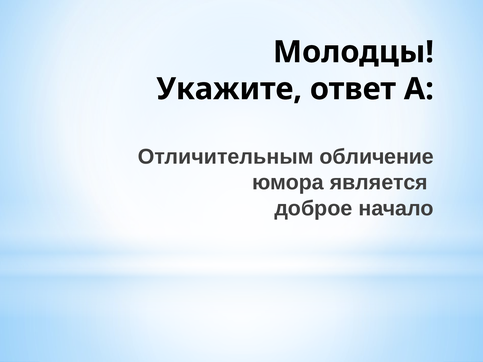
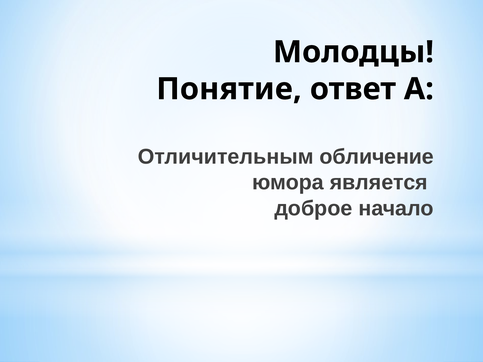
Укажите: Укажите -> Понятие
